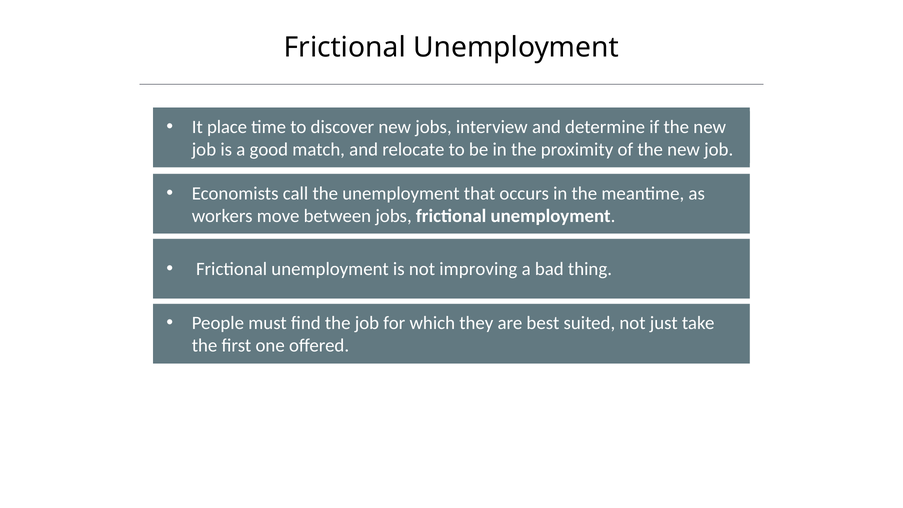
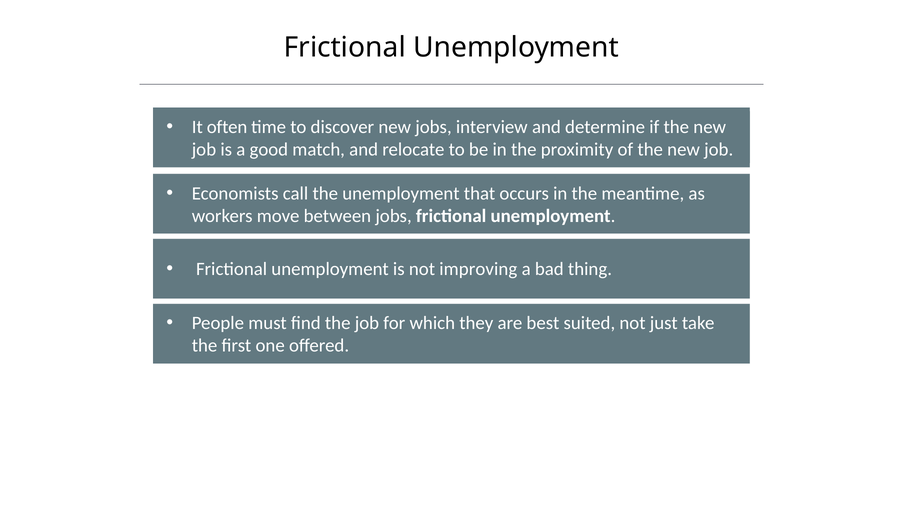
place: place -> often
